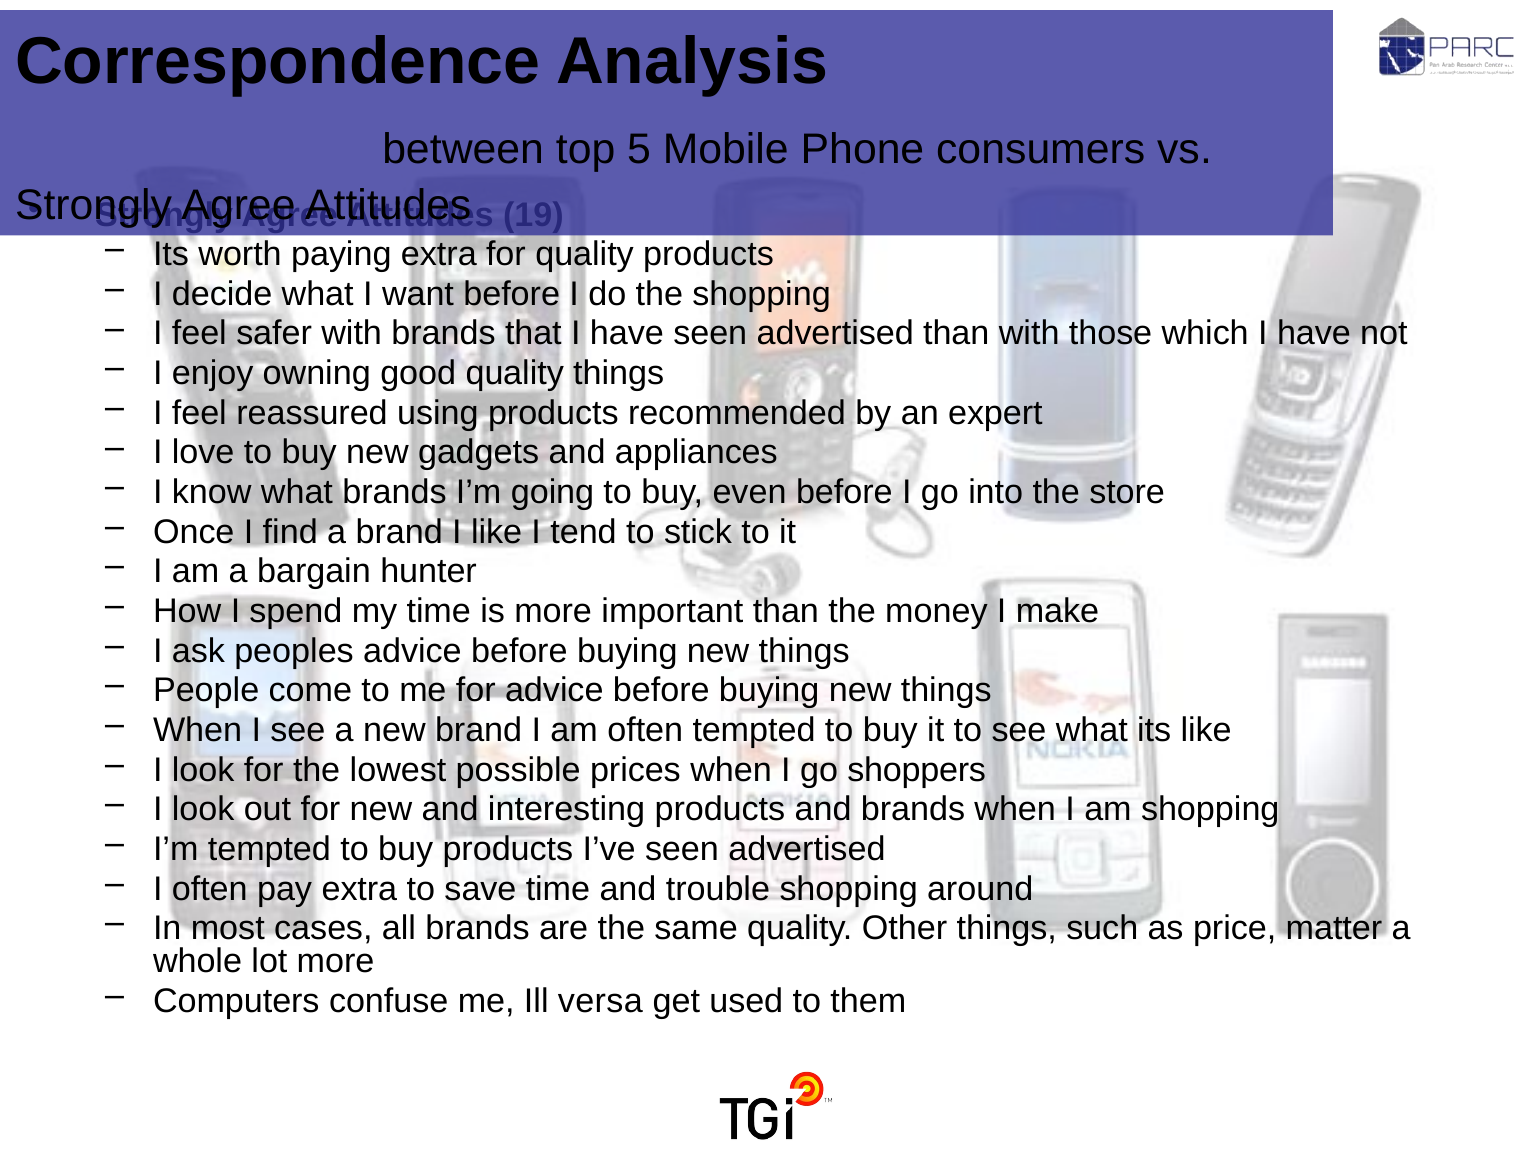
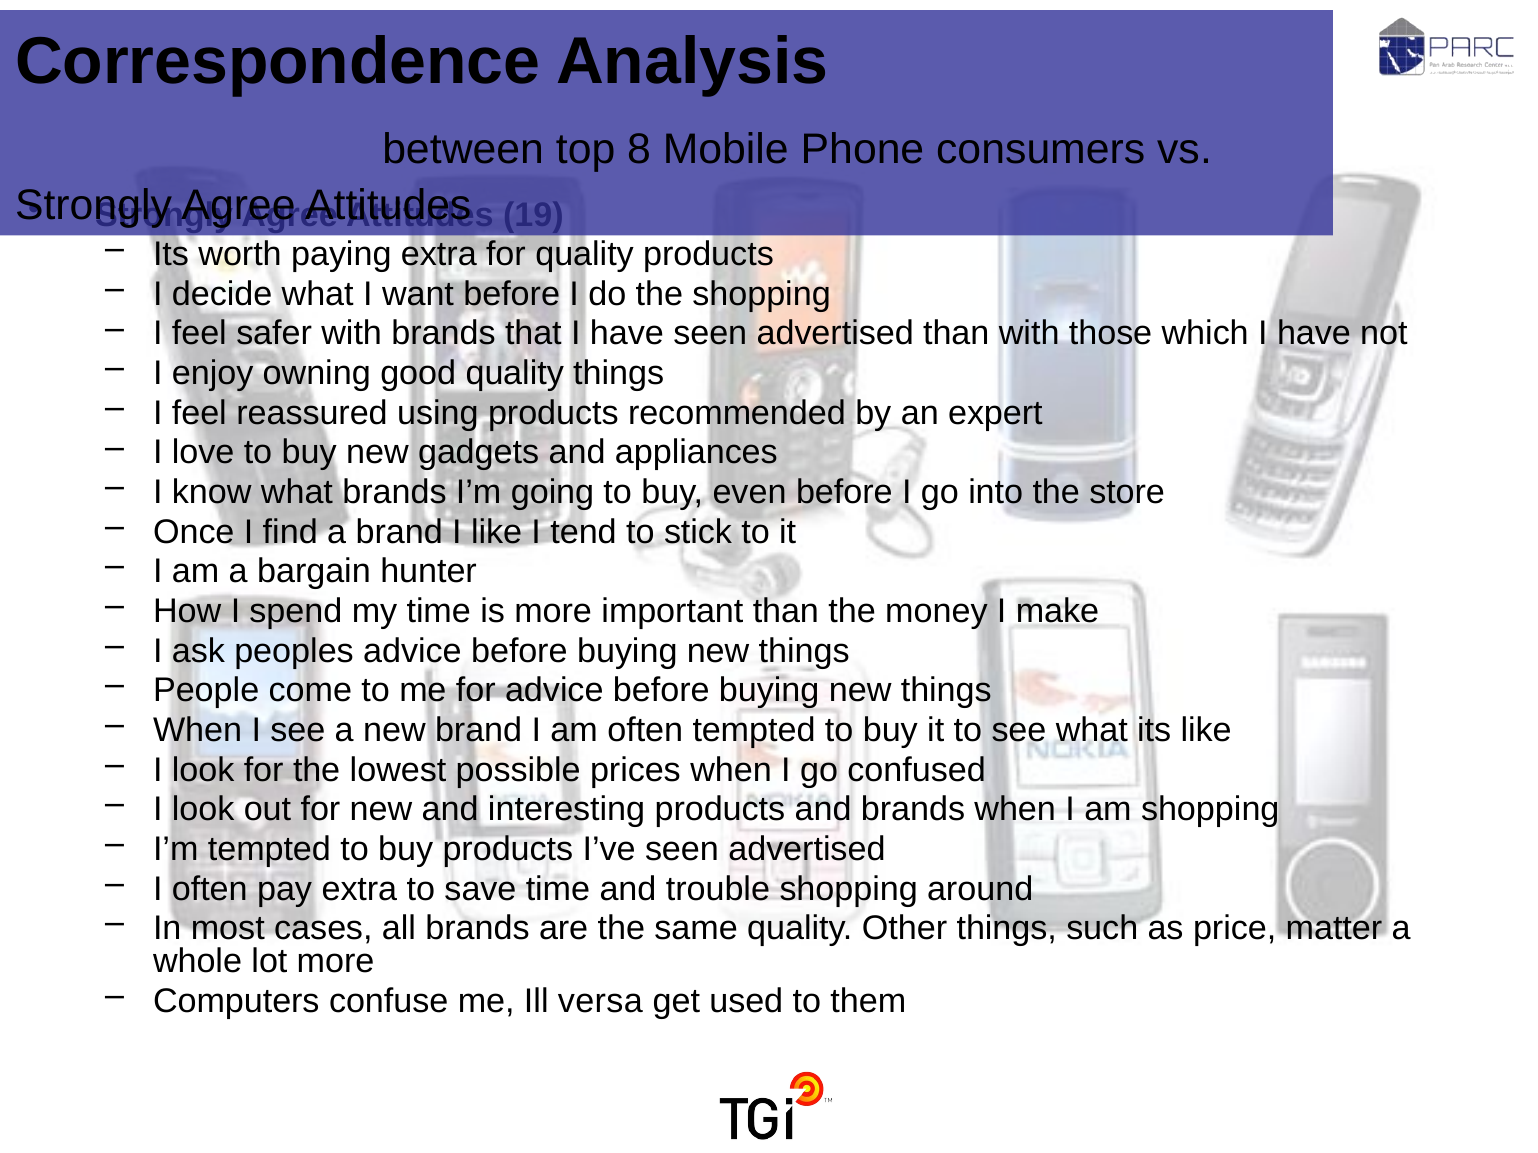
5: 5 -> 8
shoppers: shoppers -> confused
